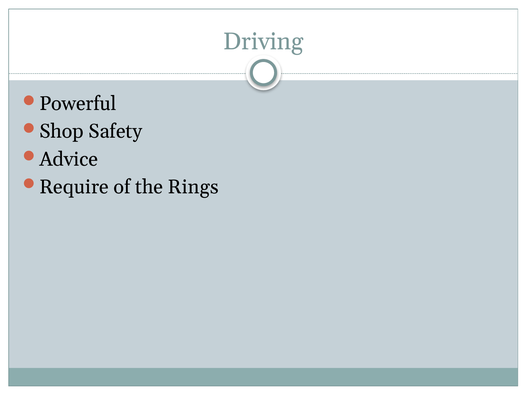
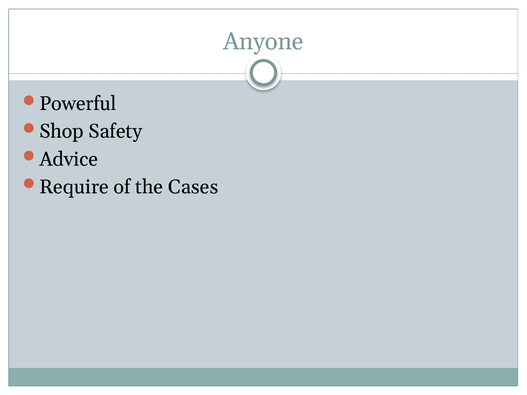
Driving: Driving -> Anyone
Rings: Rings -> Cases
